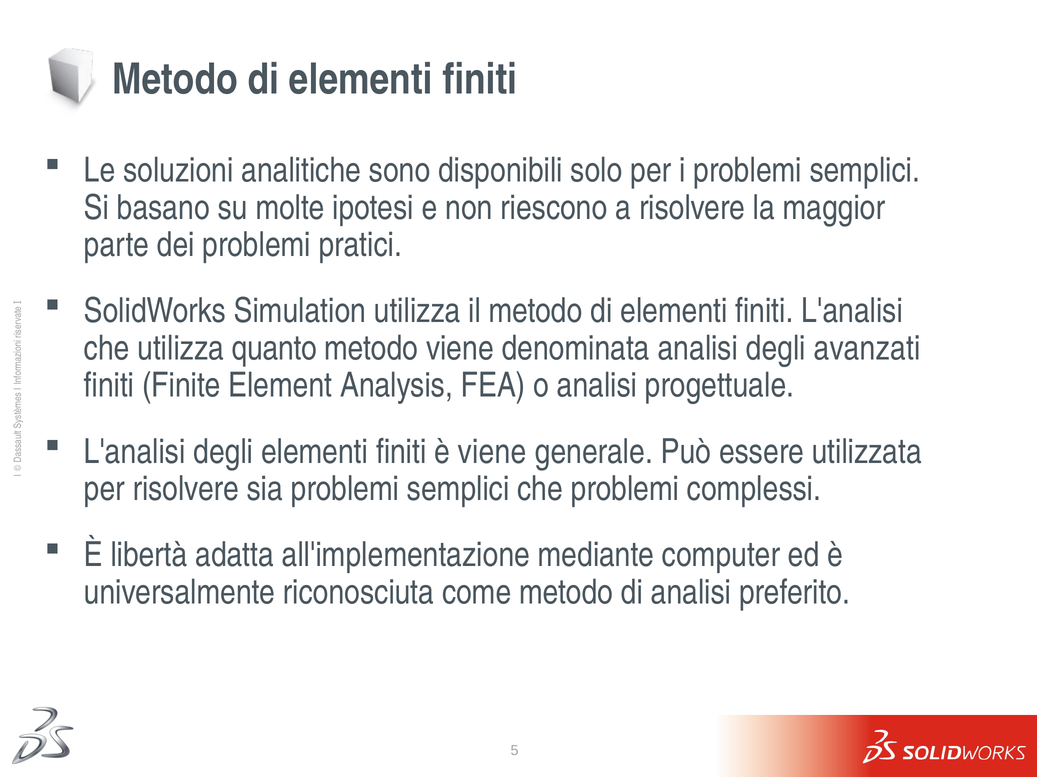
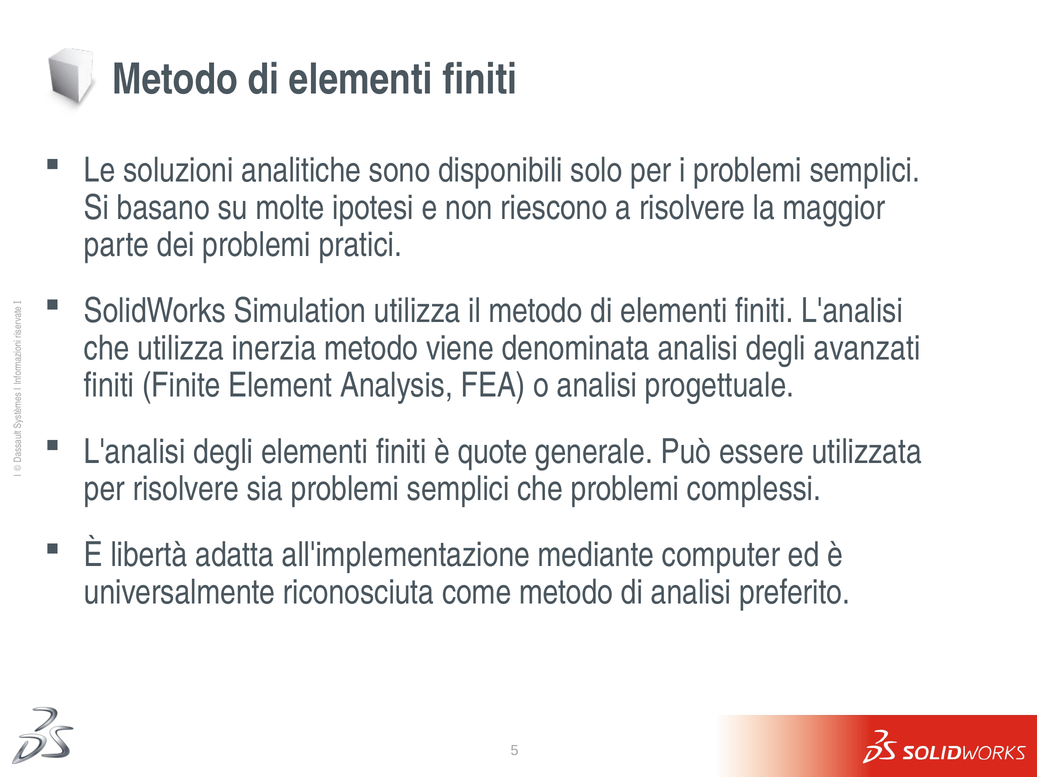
quanto: quanto -> inerzia
è viene: viene -> quote
